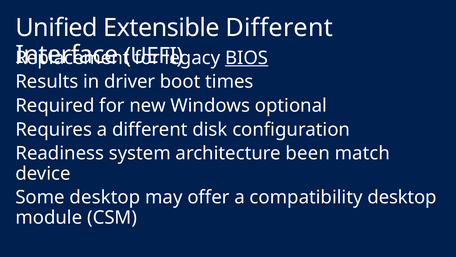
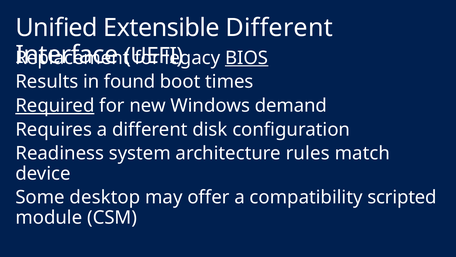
driver: driver -> found
Required underline: none -> present
optional: optional -> demand
been: been -> rules
compatibility desktop: desktop -> scripted
